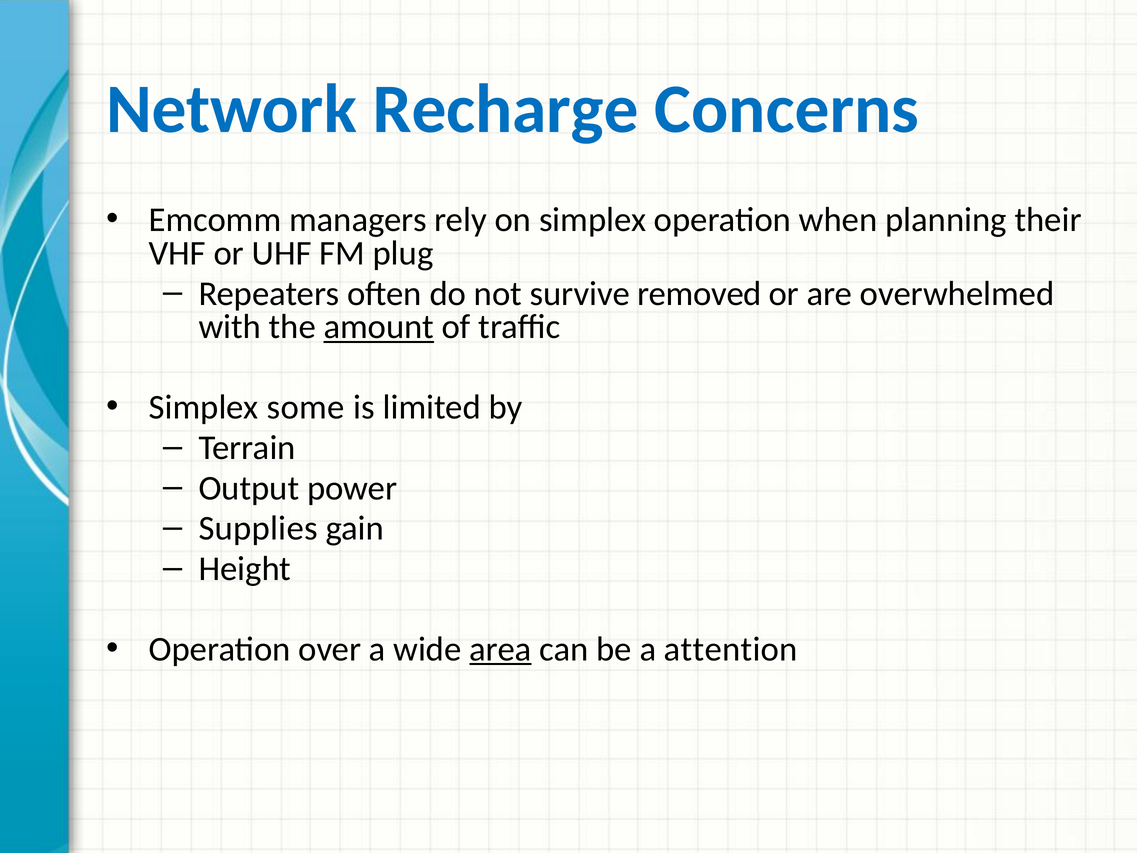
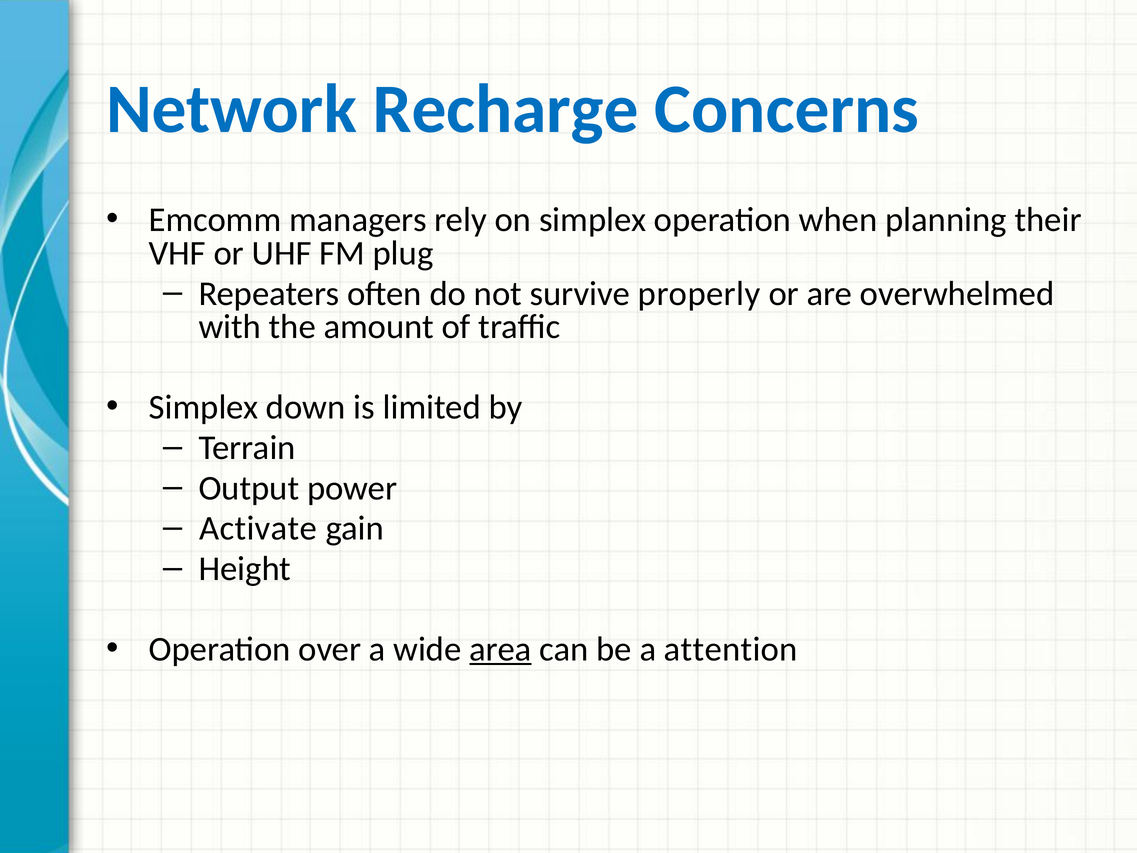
removed: removed -> properly
amount underline: present -> none
some: some -> down
Supplies: Supplies -> Activate
